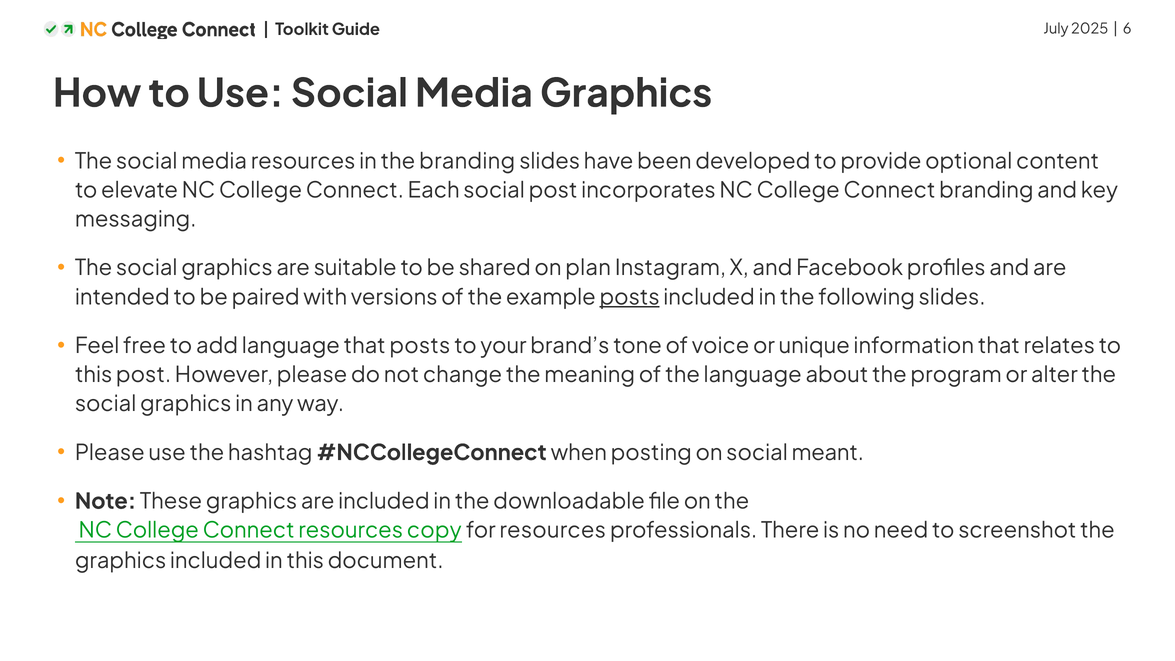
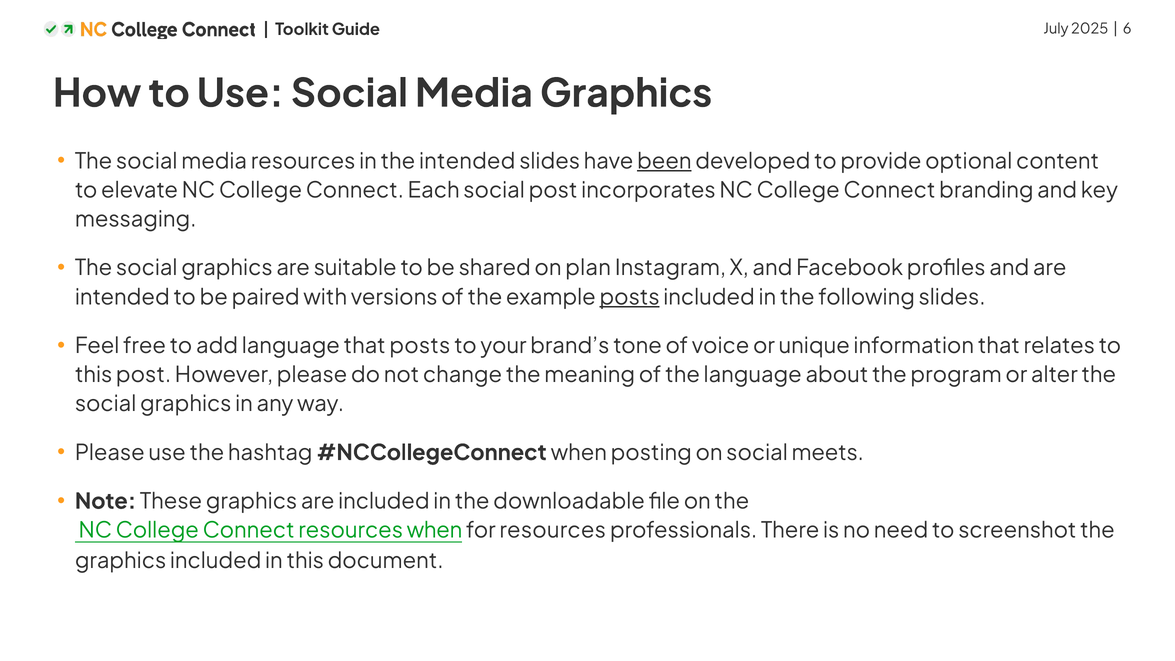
the branding: branding -> intended
been underline: none -> present
meant: meant -> meets
resources copy: copy -> when
